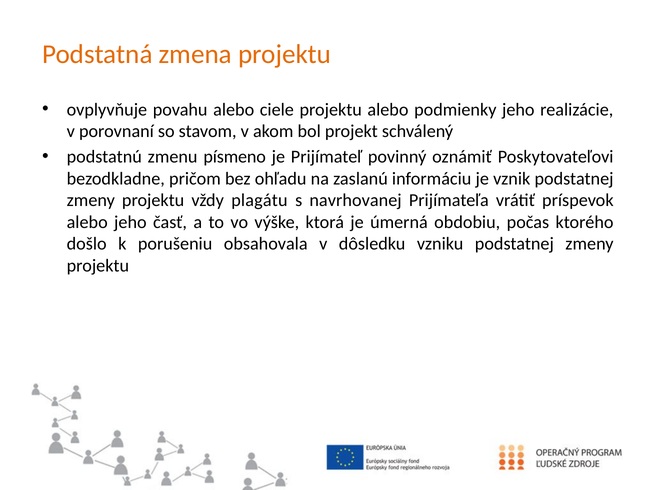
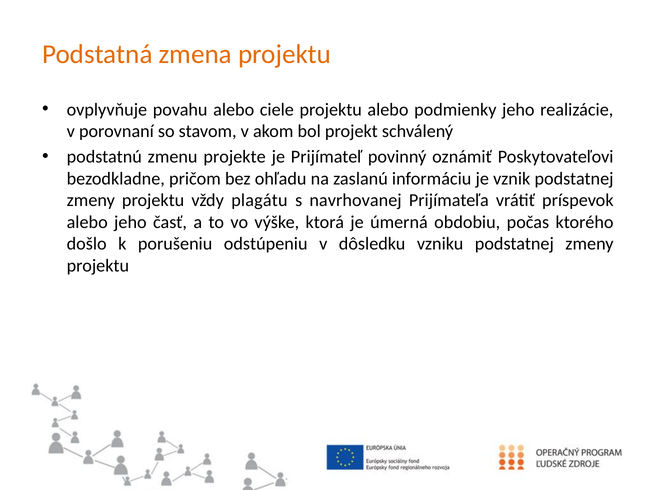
písmeno: písmeno -> projekte
obsahovala: obsahovala -> odstúpeniu
